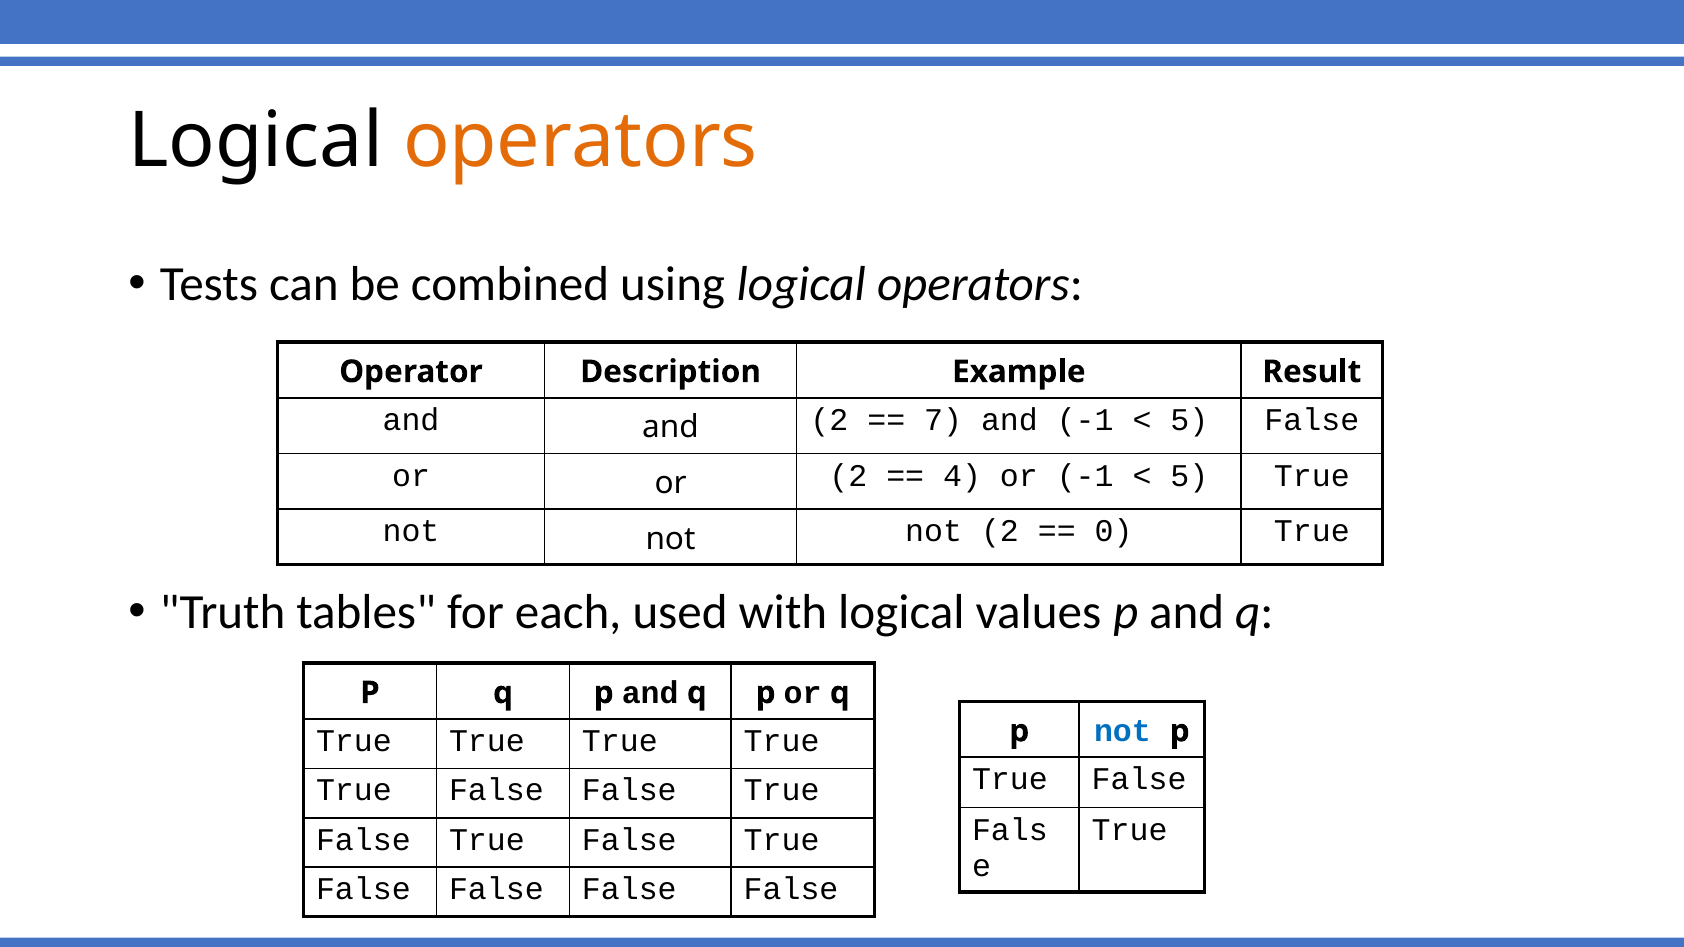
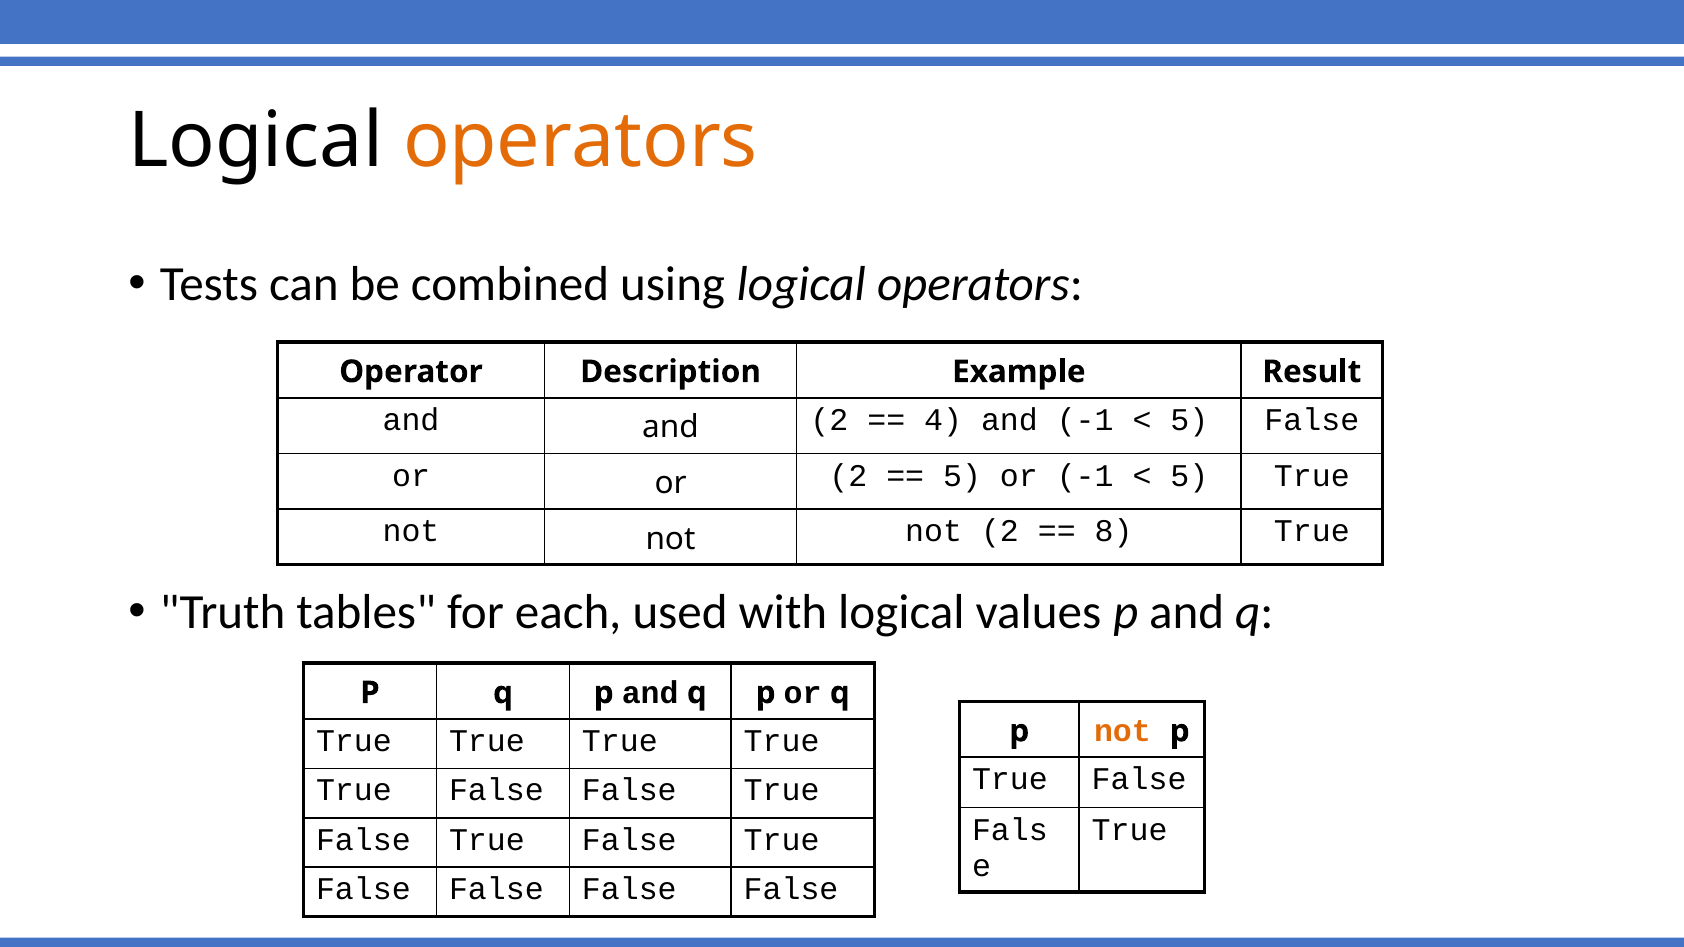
7: 7 -> 4
4 at (962, 476): 4 -> 5
0: 0 -> 8
not at (1122, 731) colour: blue -> orange
